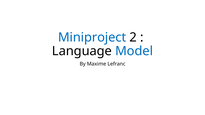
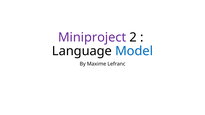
Miniproject colour: blue -> purple
